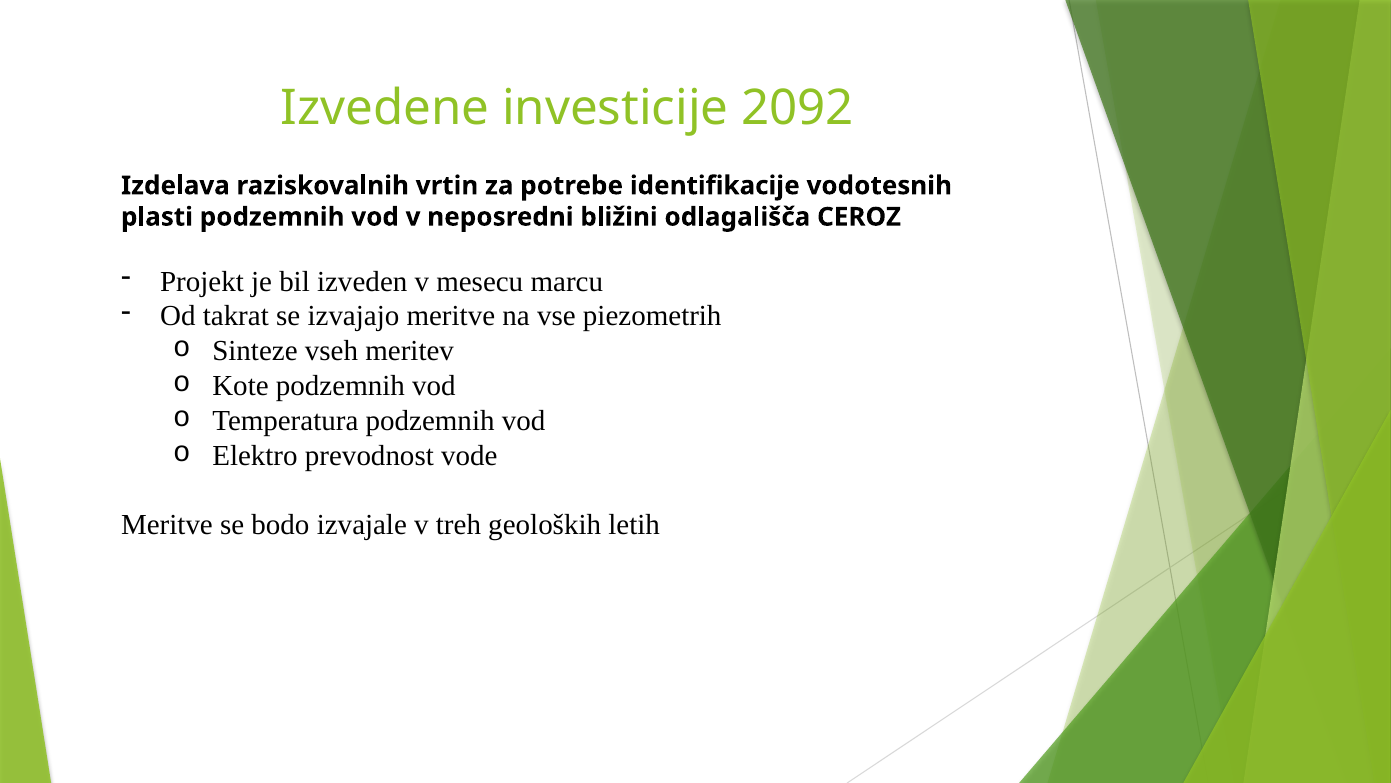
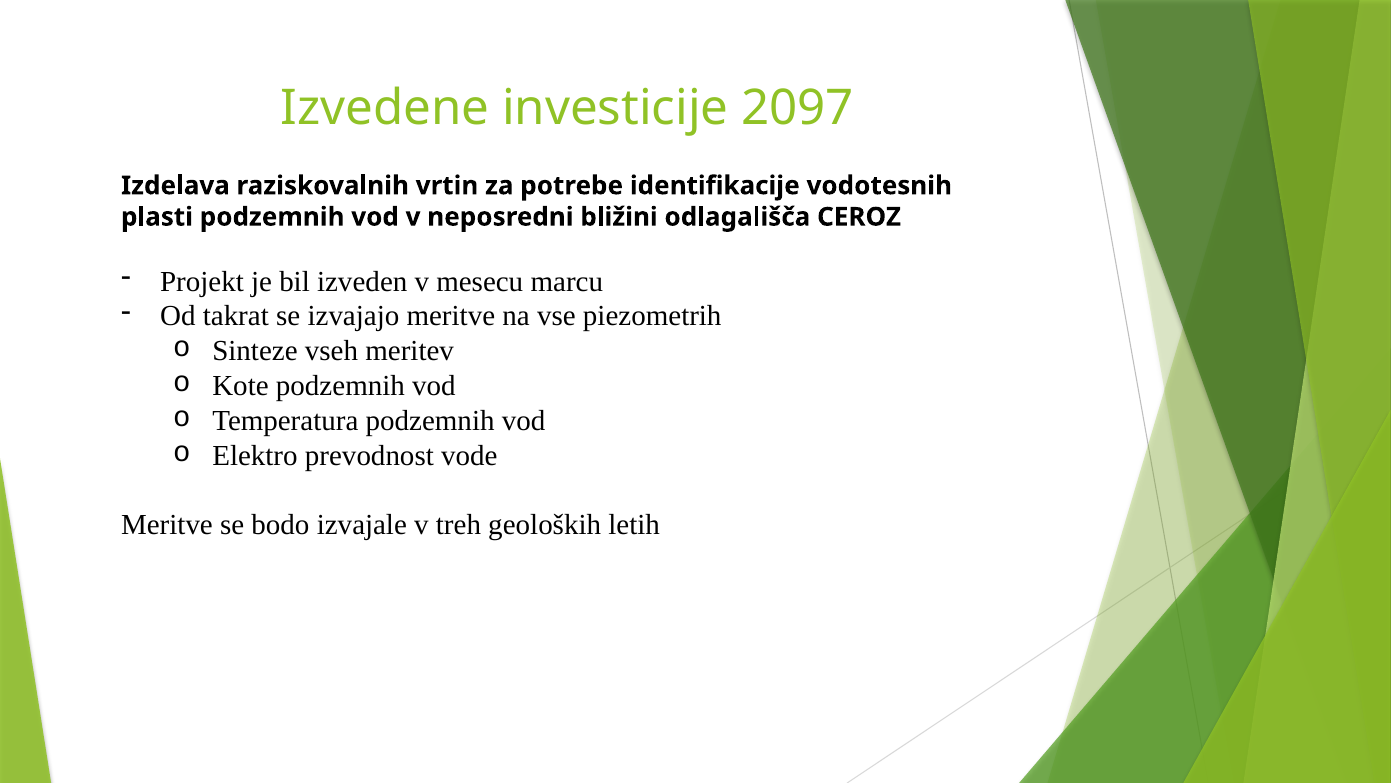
2092: 2092 -> 2097
